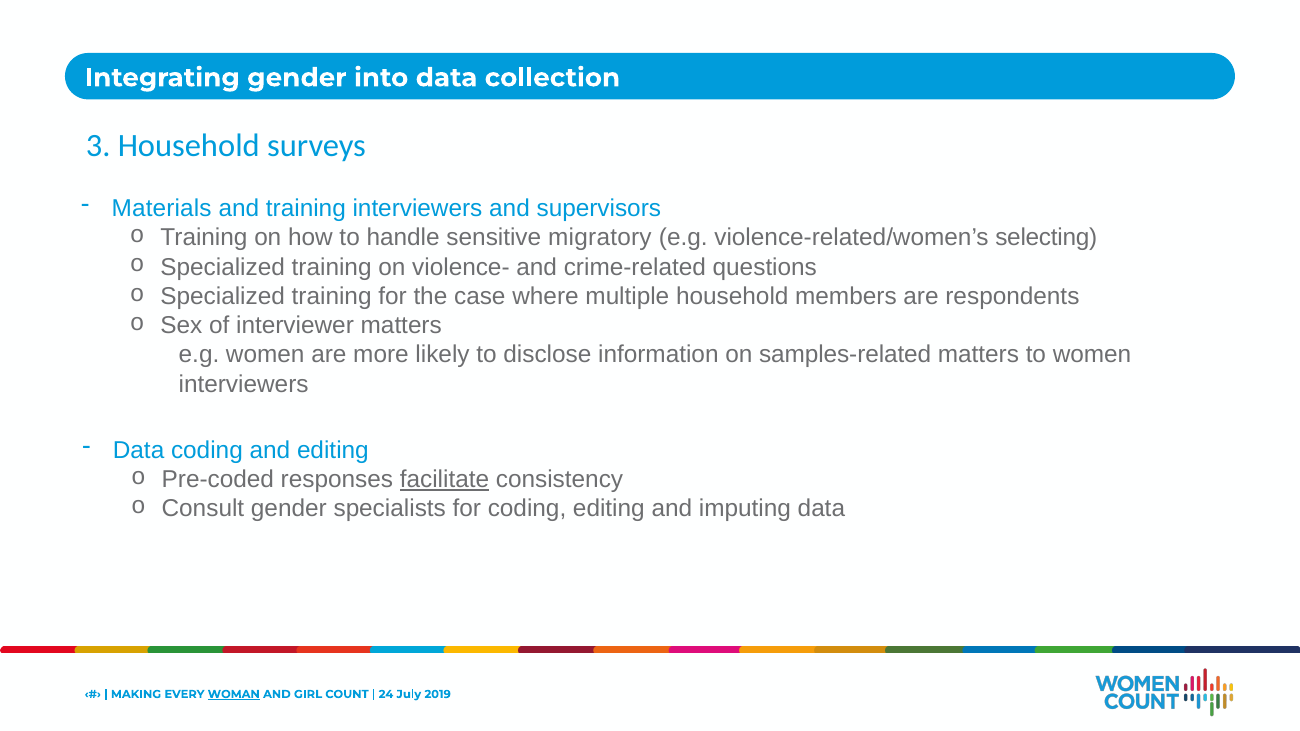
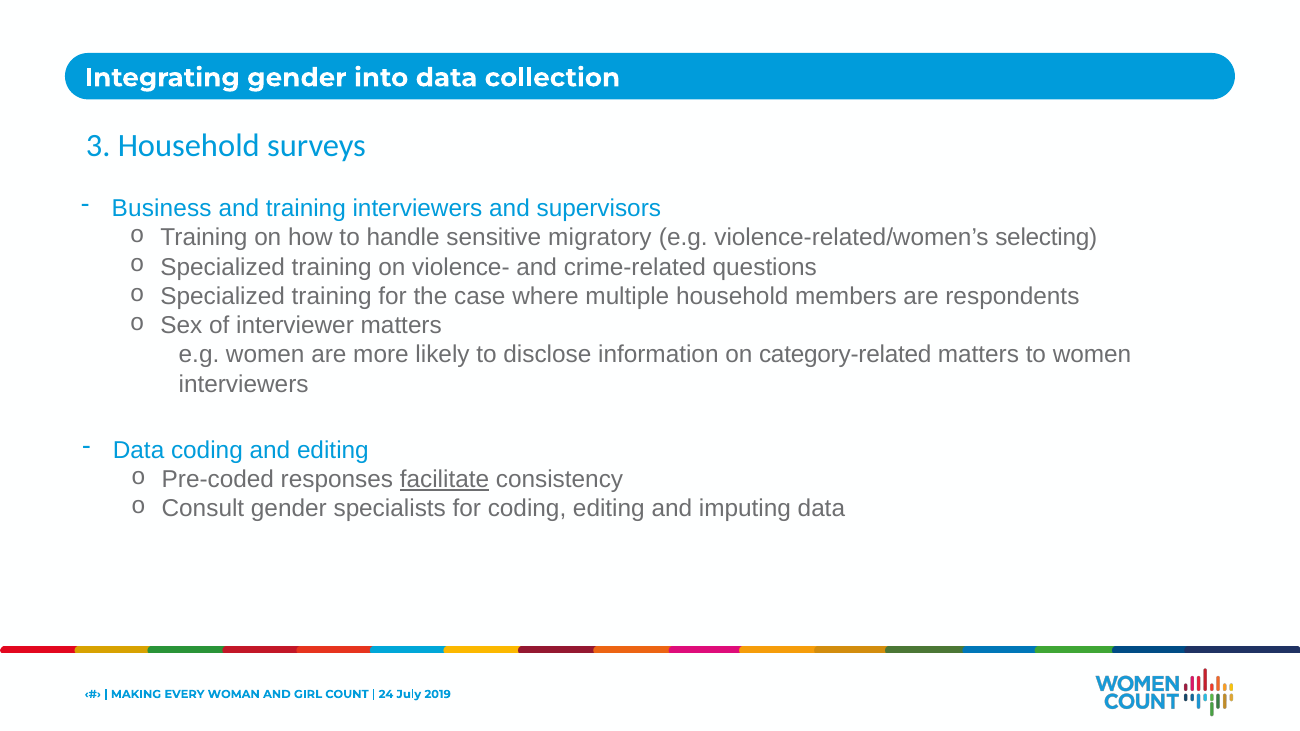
Materials: Materials -> Business
samples-related: samples-related -> category-related
WOMAN underline: present -> none
